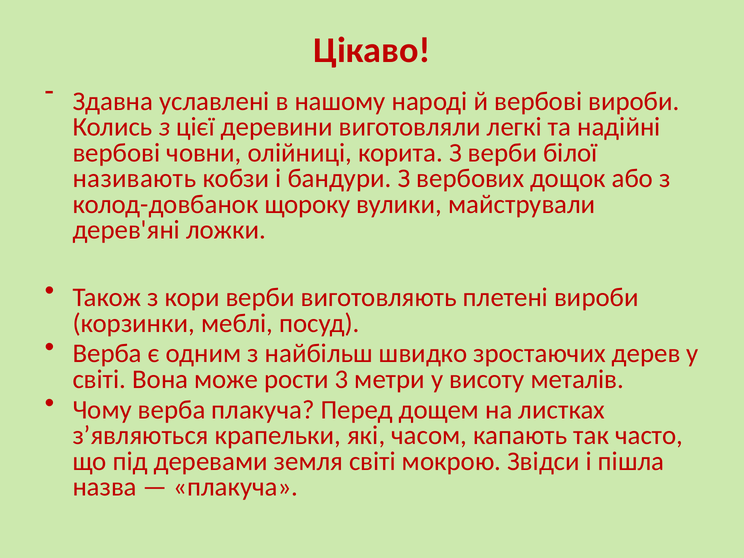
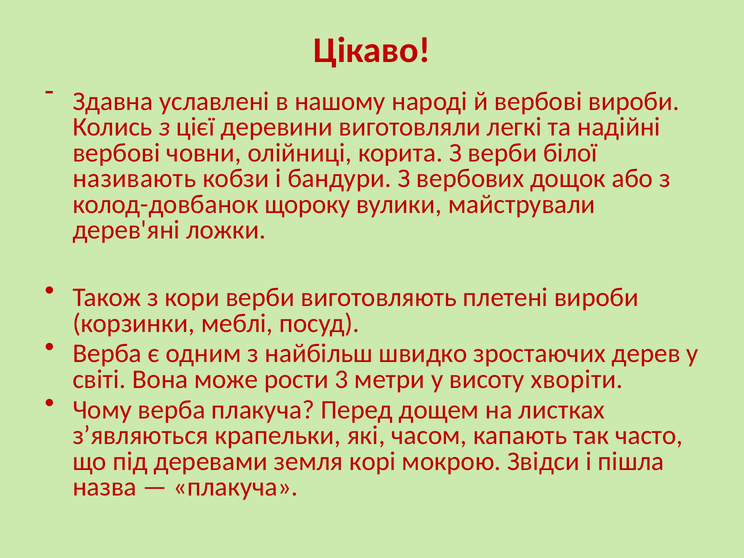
металів: металів -> хворіти
земля світі: світі -> корі
